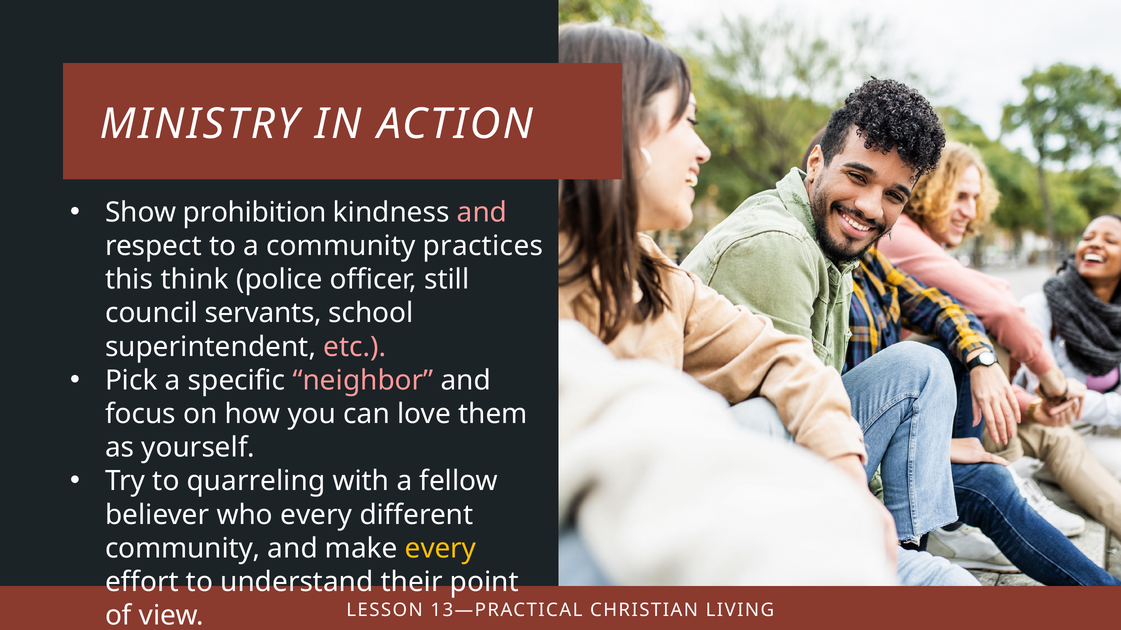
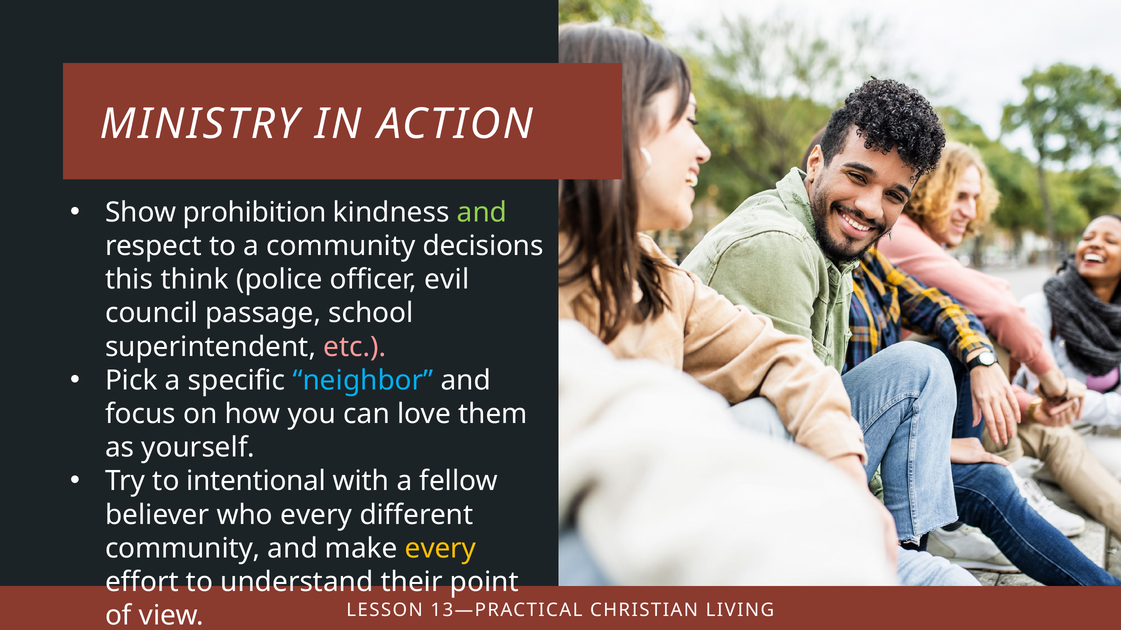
and at (482, 213) colour: pink -> light green
practices: practices -> decisions
still: still -> evil
servants: servants -> passage
neighbor colour: pink -> light blue
quarreling: quarreling -> intentional
